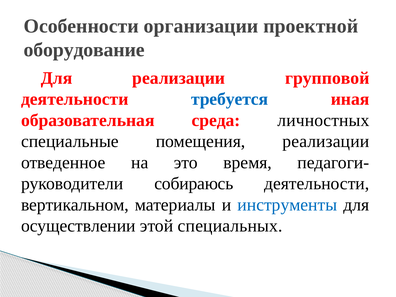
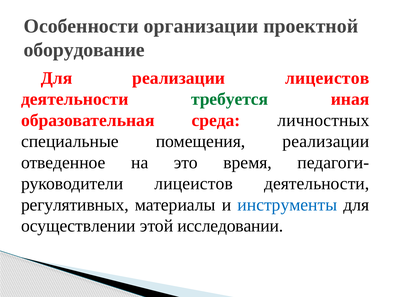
реализации групповой: групповой -> лицеистов
требуется colour: blue -> green
собираюсь at (194, 184): собираюсь -> лицеистов
вертикальном: вертикальном -> регулятивных
специальных: специальных -> исследовании
